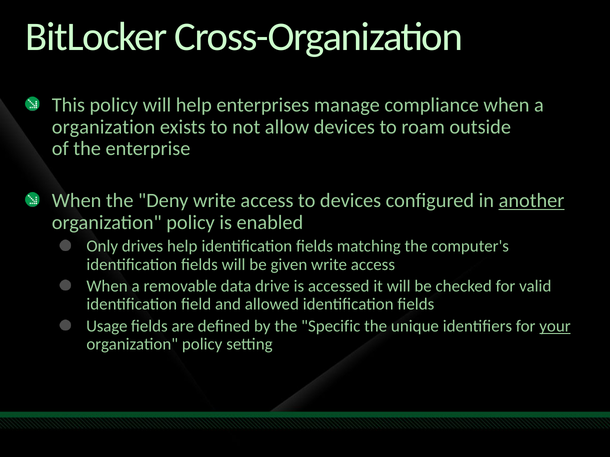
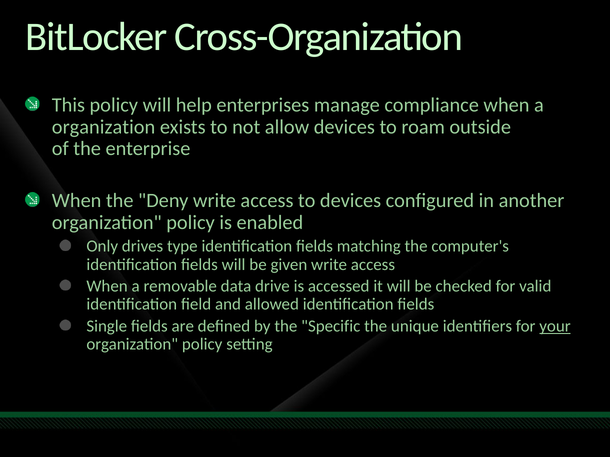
another underline: present -> none
drives help: help -> type
Usage: Usage -> Single
